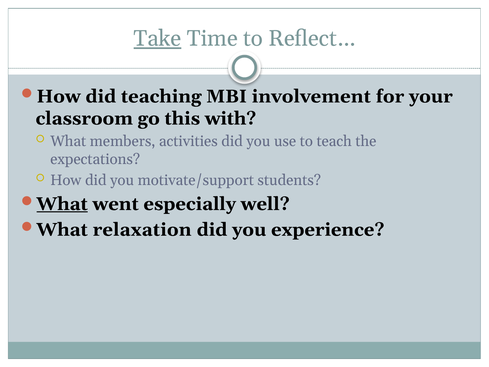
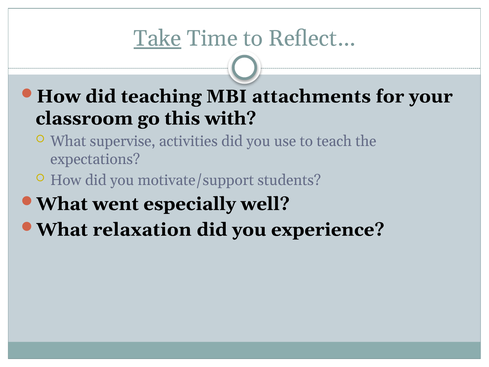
involvement: involvement -> attachments
members: members -> supervise
What at (62, 204) underline: present -> none
